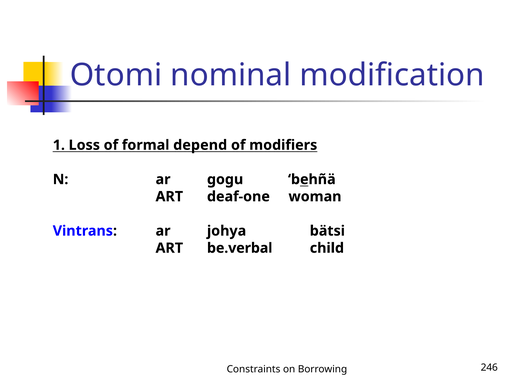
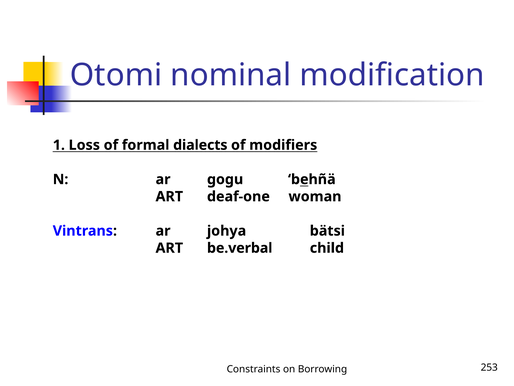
depend: depend -> dialects
246: 246 -> 253
